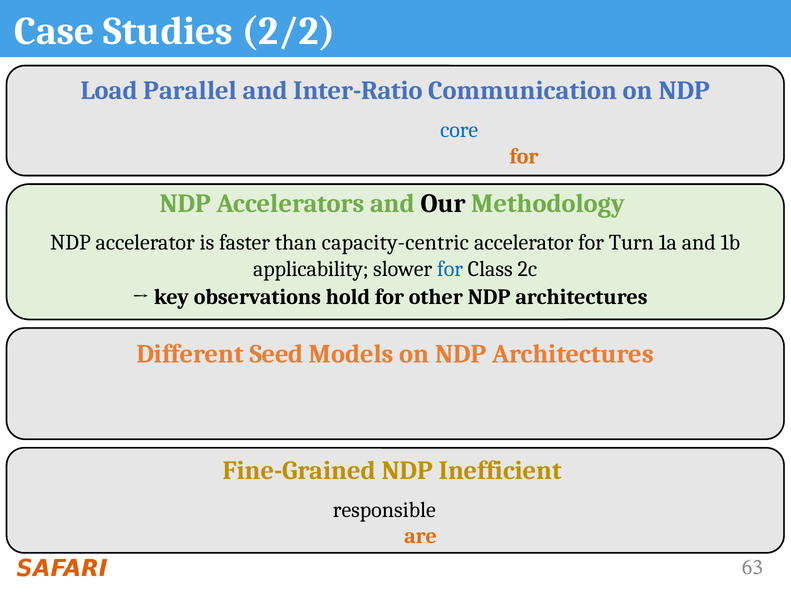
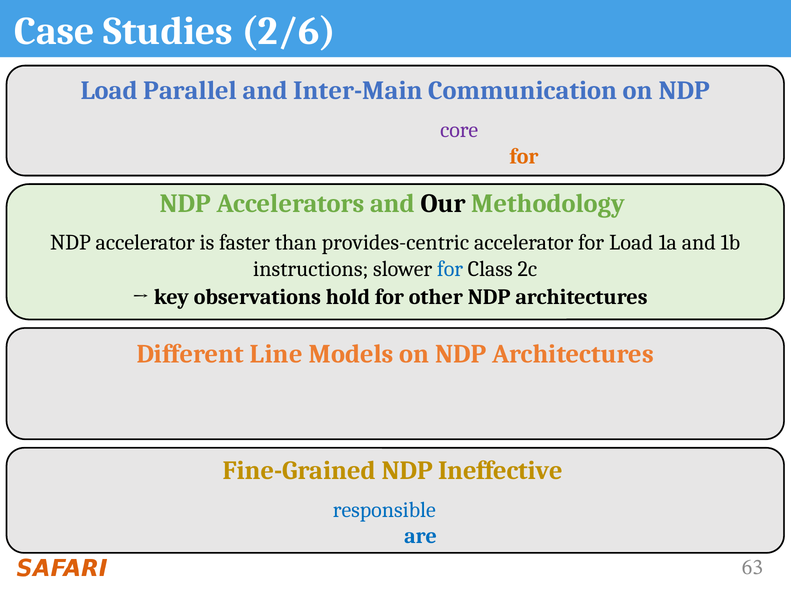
2/2: 2/2 -> 2/6
Inter-Ratio: Inter-Ratio -> Inter-Main
core at (459, 130) colour: blue -> purple
capacity-centric: capacity-centric -> provides-centric
for Turn: Turn -> Load
applicability at (311, 269): applicability -> instructions
Seed: Seed -> Line
Inefficient: Inefficient -> Ineffective
responsible colour: black -> blue
are at (421, 536) colour: orange -> blue
